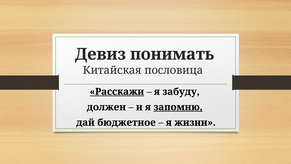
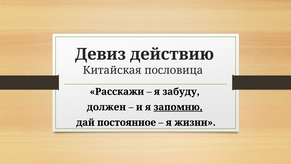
понимать: понимать -> действию
Расскажи underline: present -> none
бюджетное: бюджетное -> постоянное
